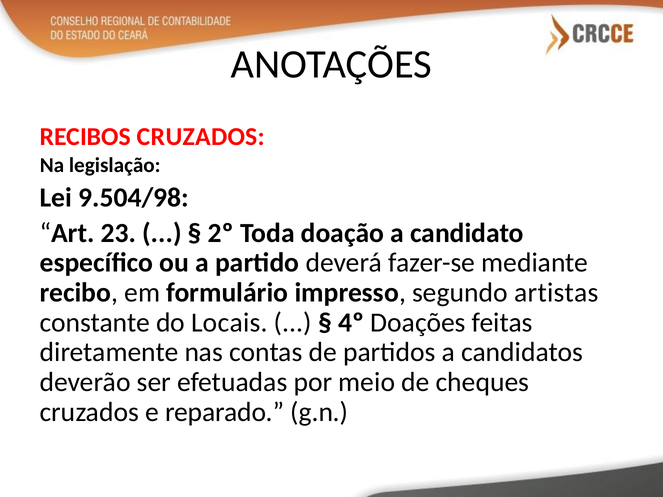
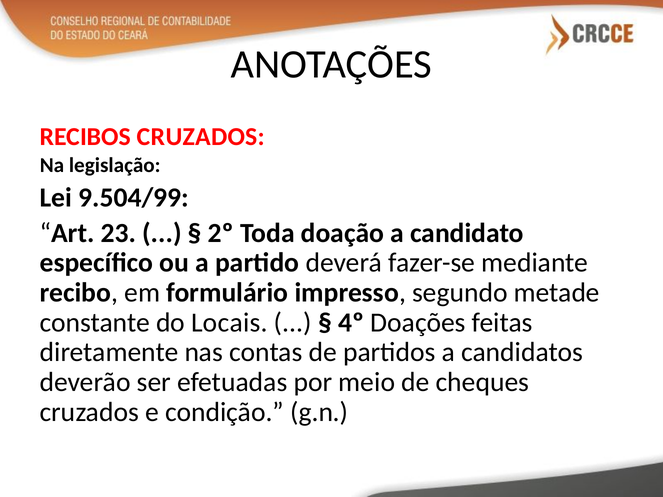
9.504/98: 9.504/98 -> 9.504/99
artistas: artistas -> metade
reparado: reparado -> condição
